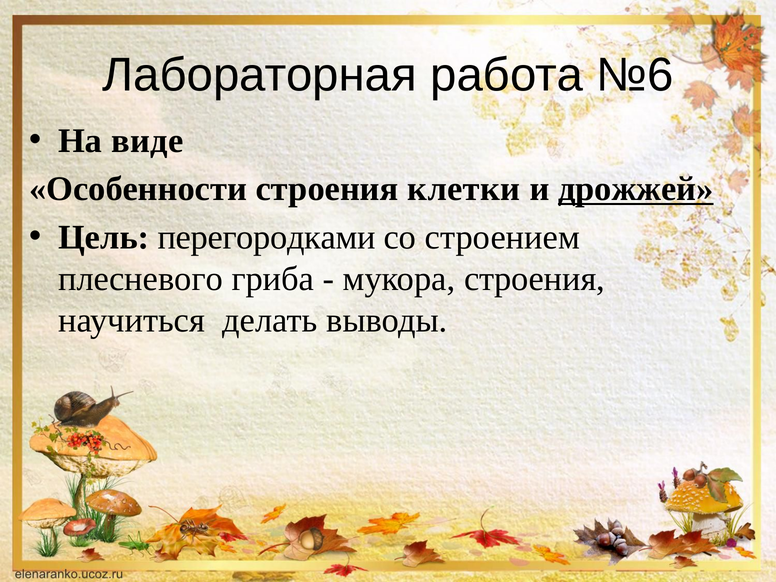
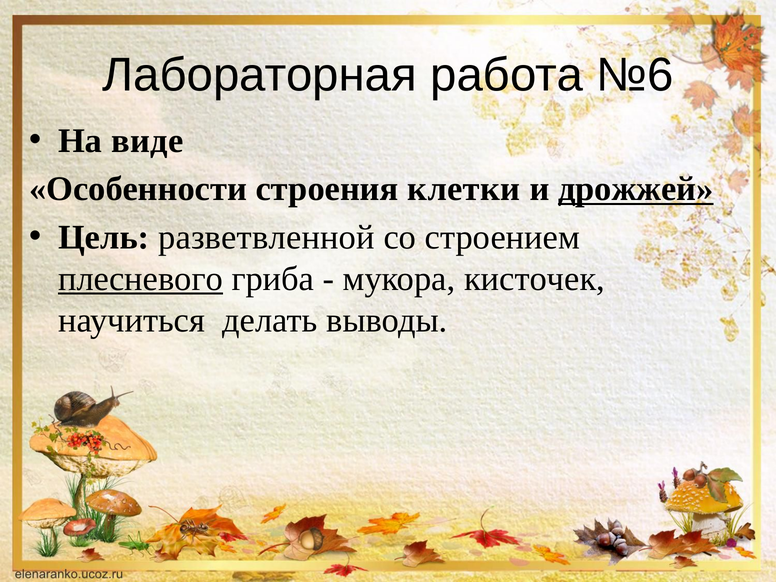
перегородками: перегородками -> разветвленной
плесневого underline: none -> present
мукора строения: строения -> кисточек
